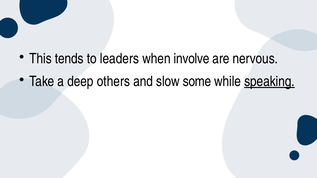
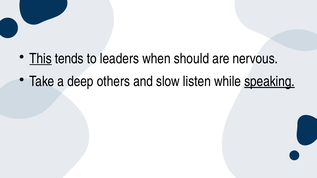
This underline: none -> present
involve: involve -> should
some: some -> listen
